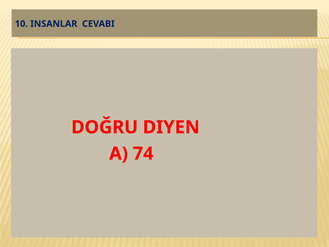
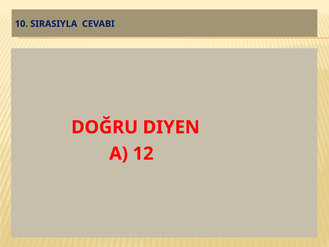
INSANLAR: INSANLAR -> SIRASIYLA
74: 74 -> 12
